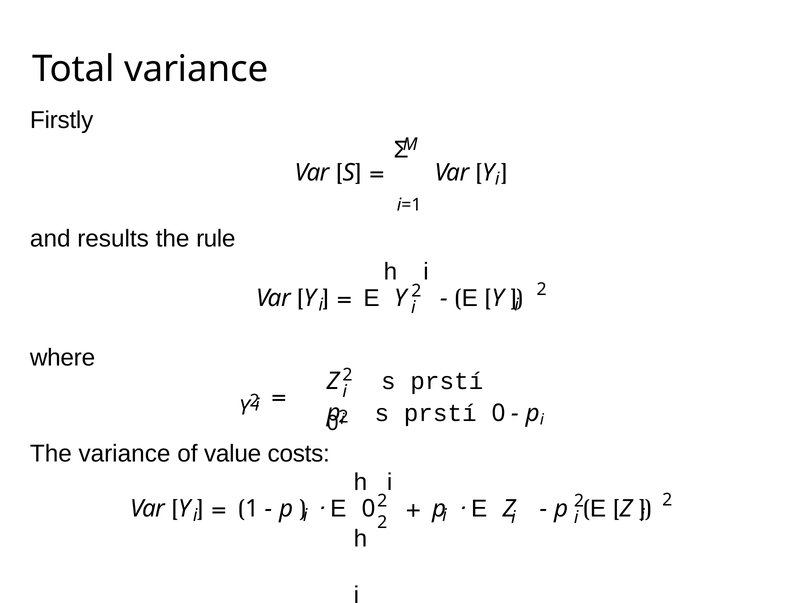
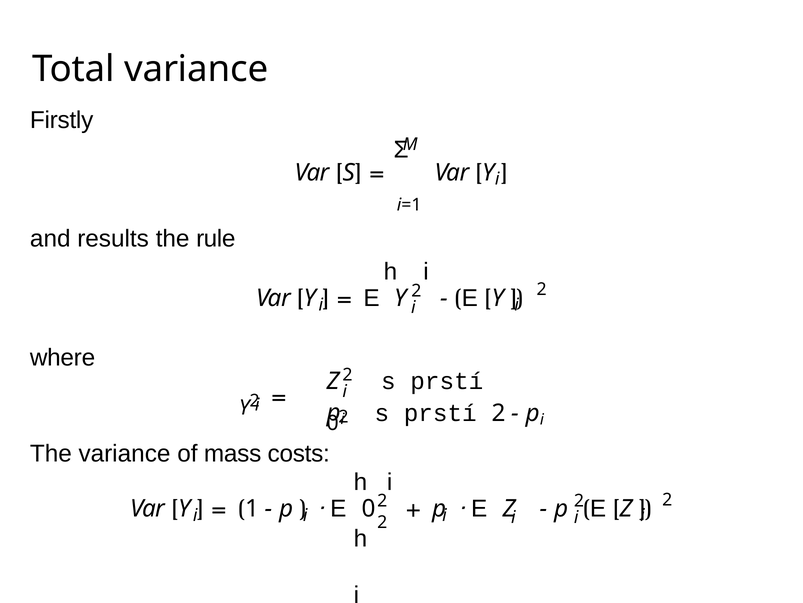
prstí 0: 0 -> 2
value: value -> mass
